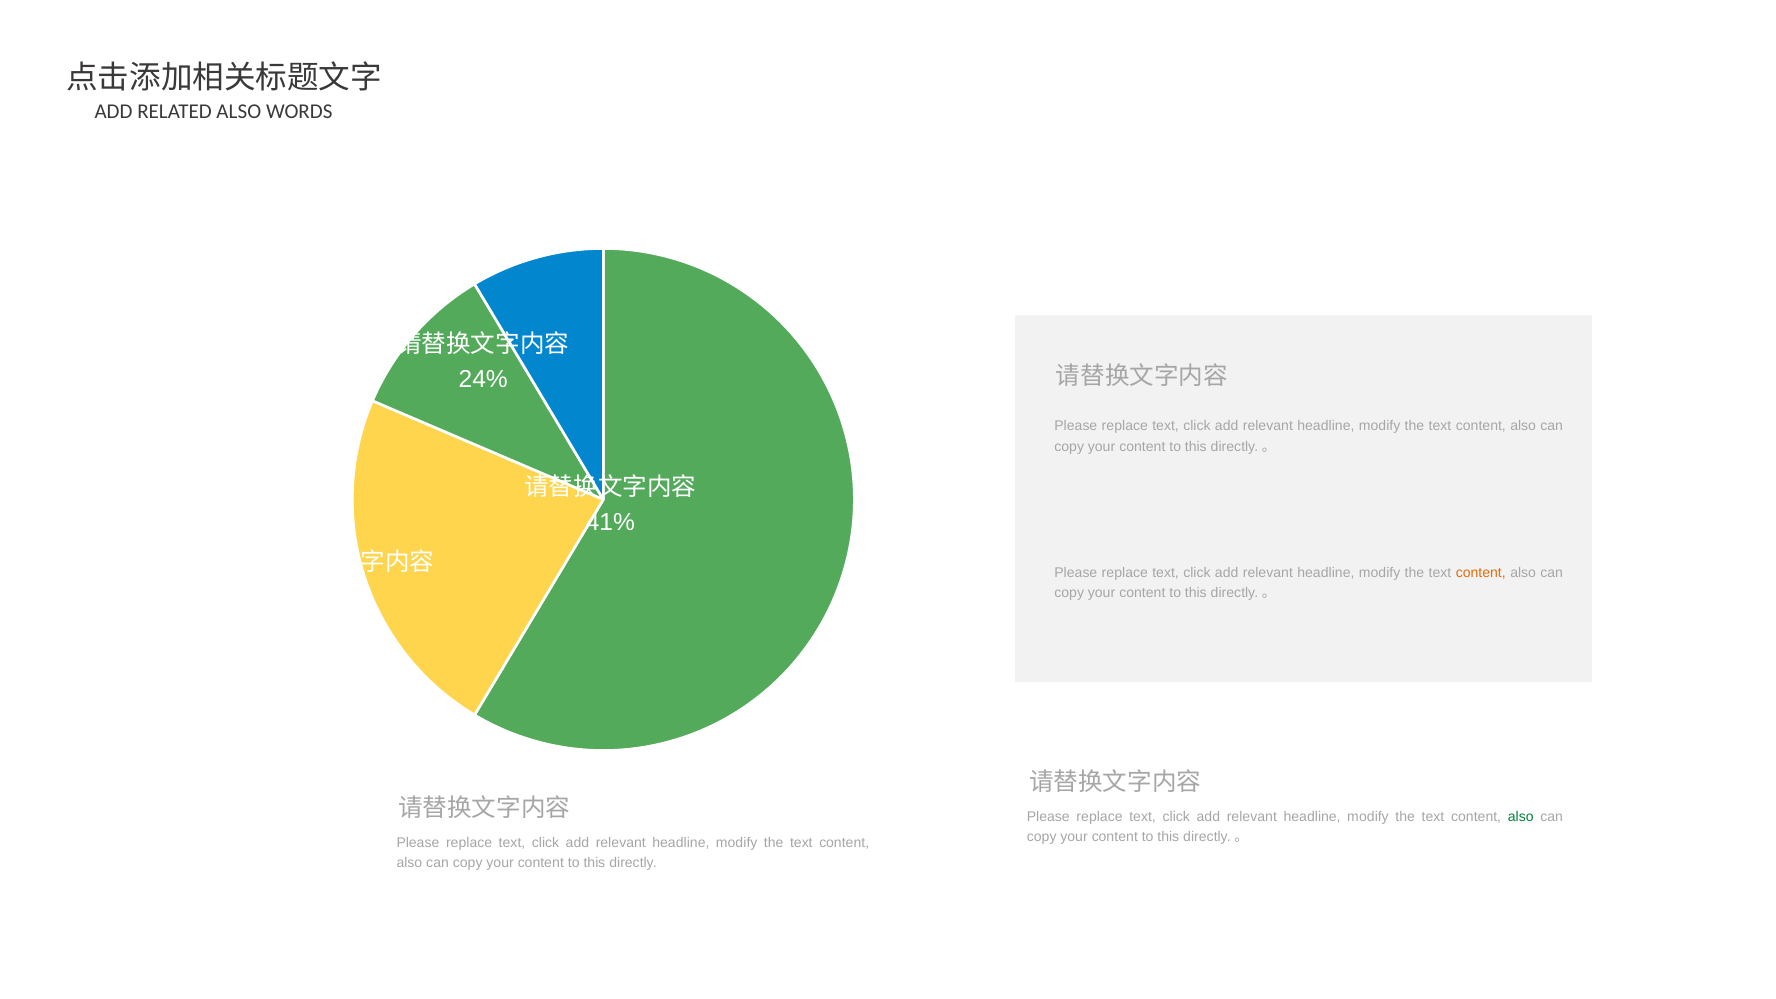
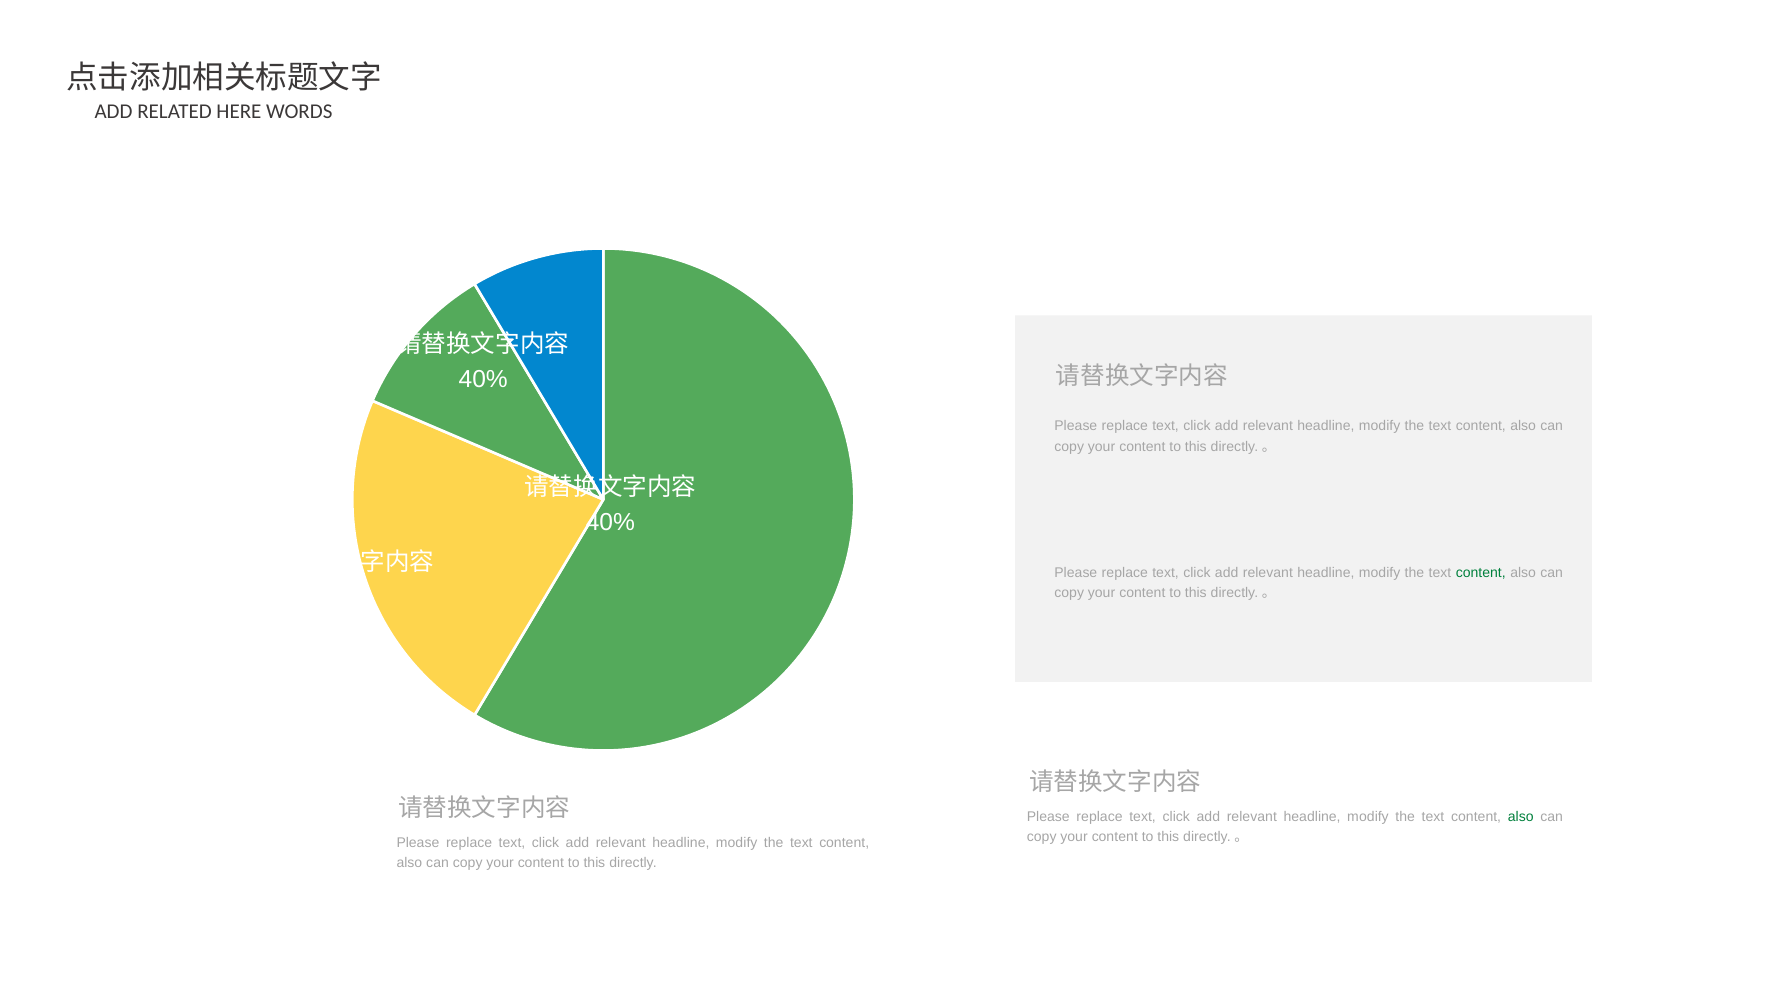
RELATED ALSO: ALSO -> HERE
24% at (483, 379): 24% -> 40%
41% at (610, 523): 41% -> 40%
content at (1481, 573) colour: orange -> green
